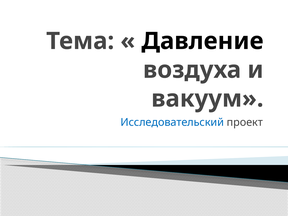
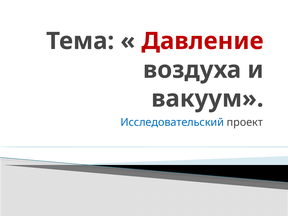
Давление colour: black -> red
